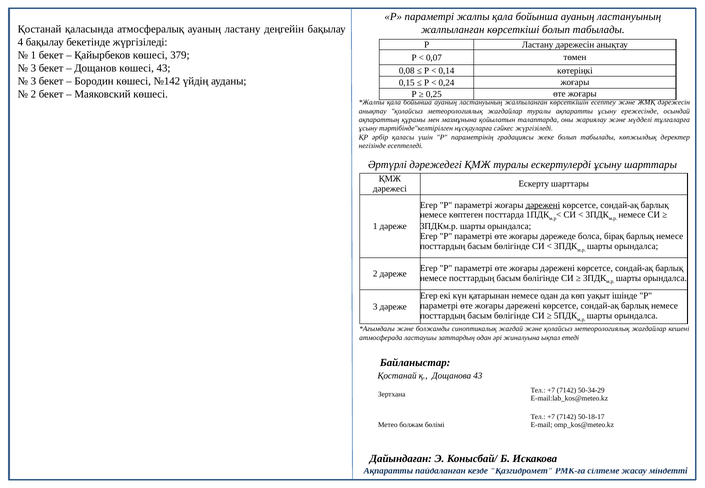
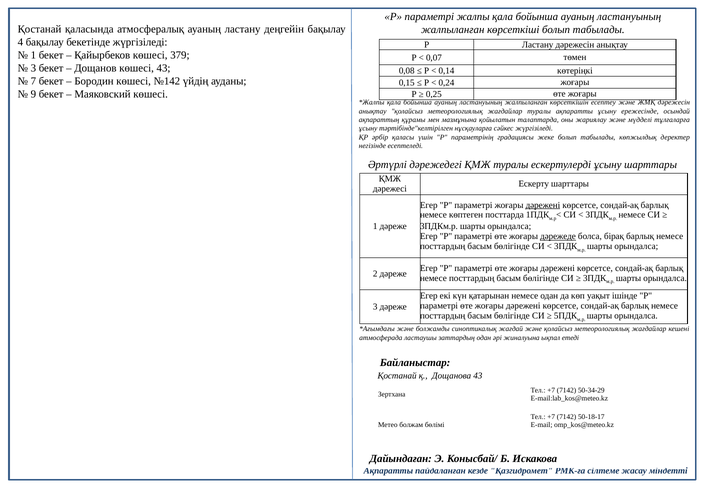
3 at (33, 81): 3 -> 7
2 at (33, 94): 2 -> 9
дәрежеде underline: none -> present
